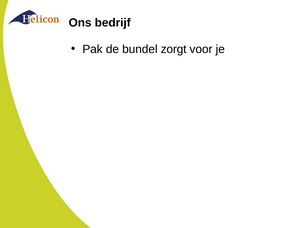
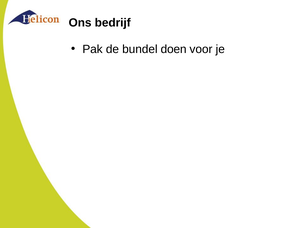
zorgt: zorgt -> doen
